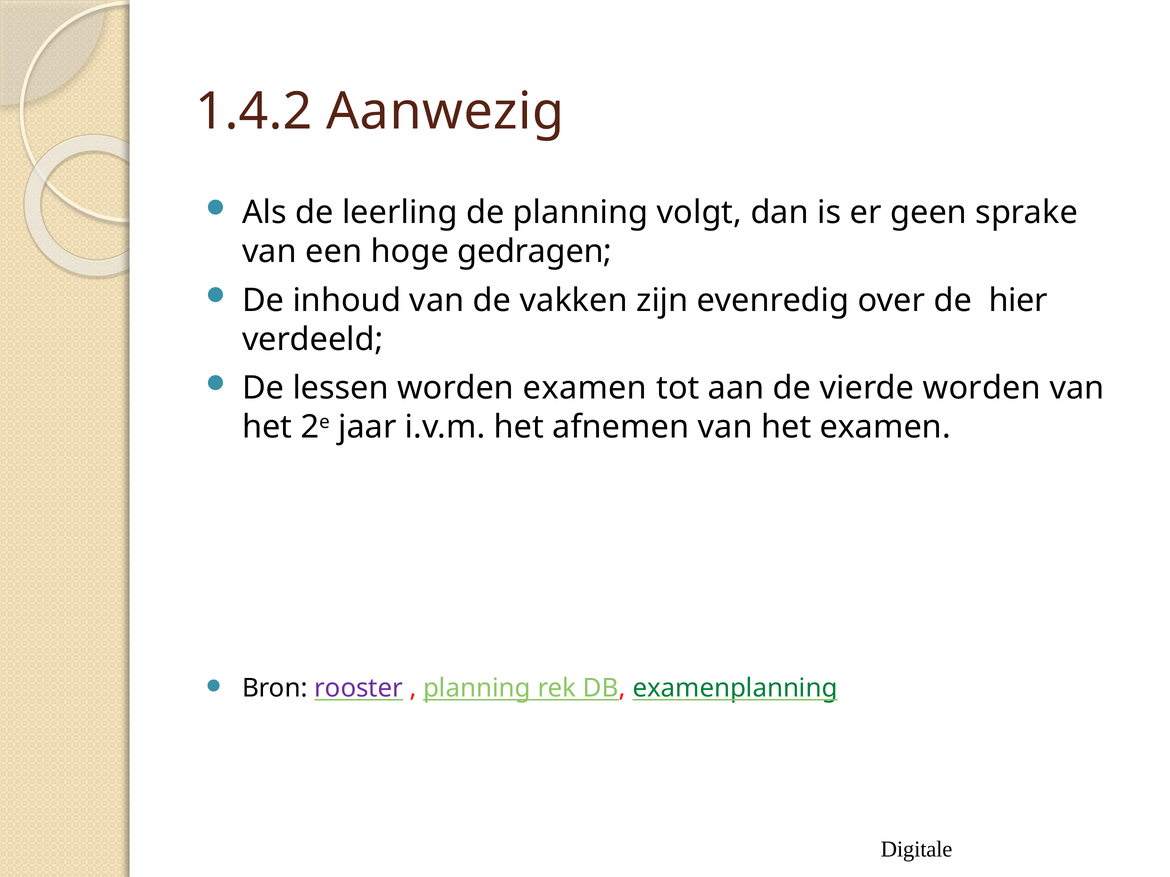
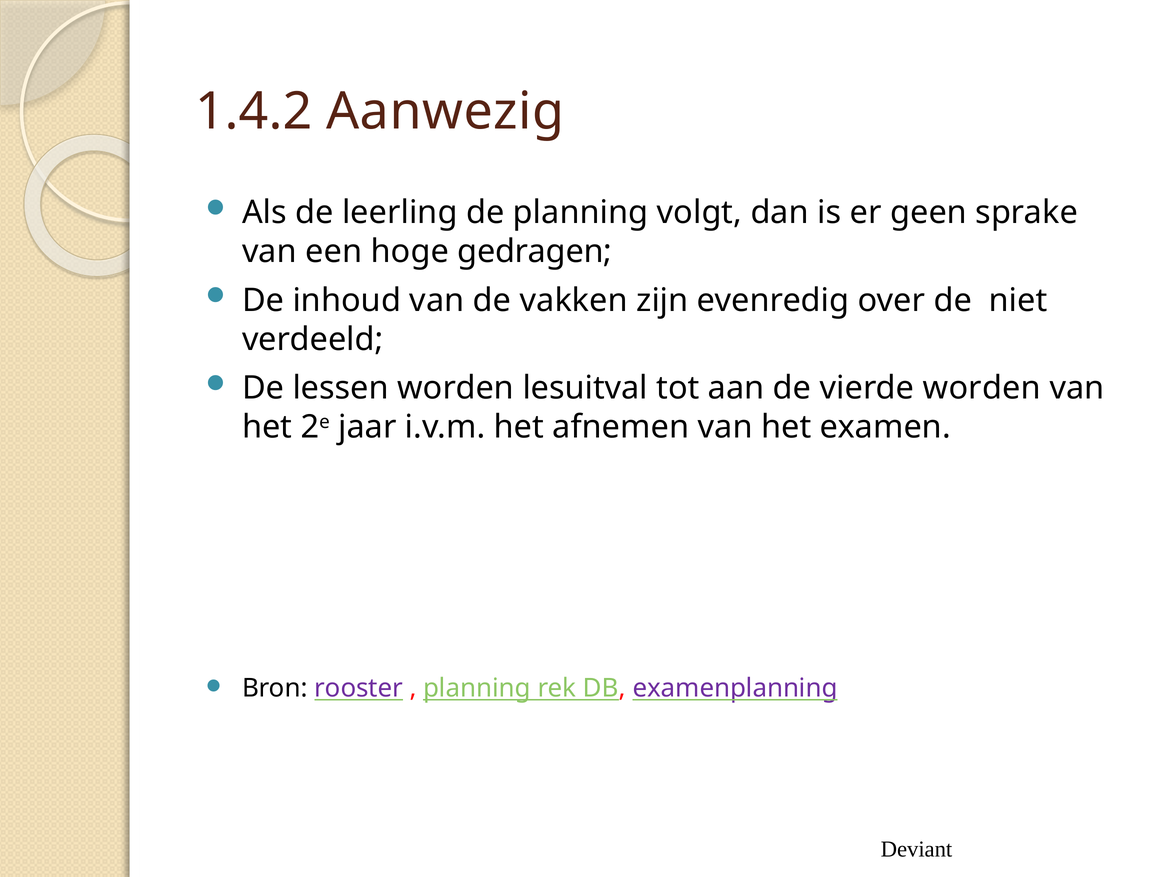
hier: hier -> niet
worden examen: examen -> lesuitval
examenplanning colour: green -> purple
Digitale: Digitale -> Deviant
